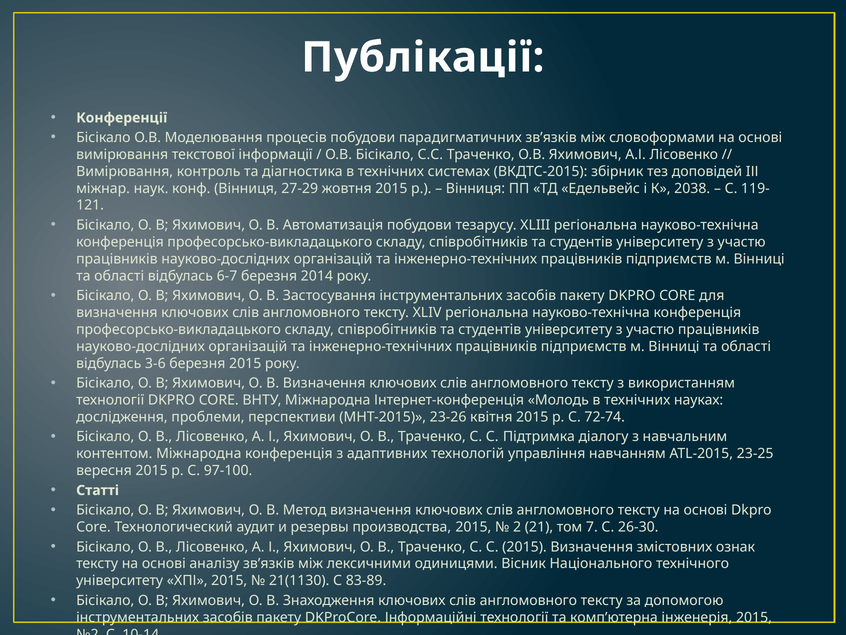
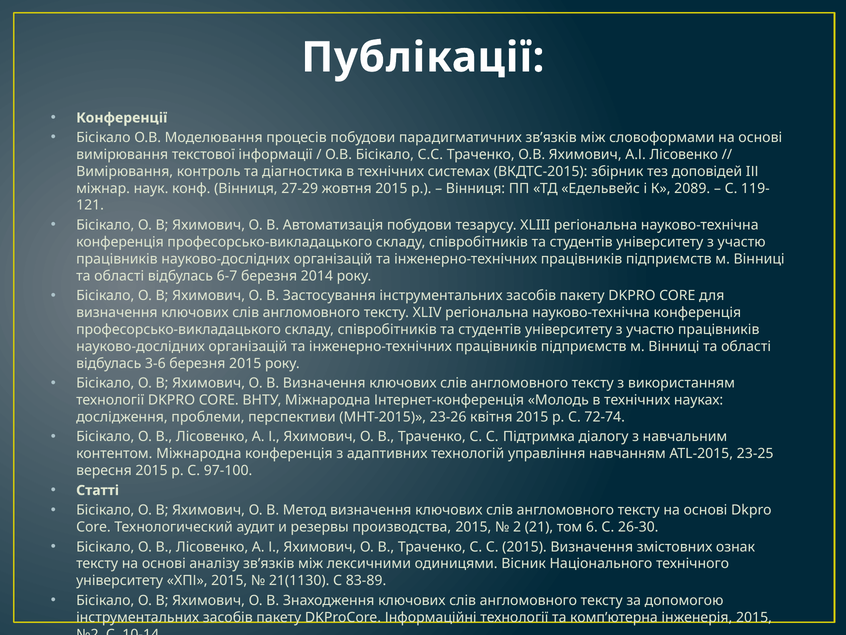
2038: 2038 -> 2089
7: 7 -> 6
